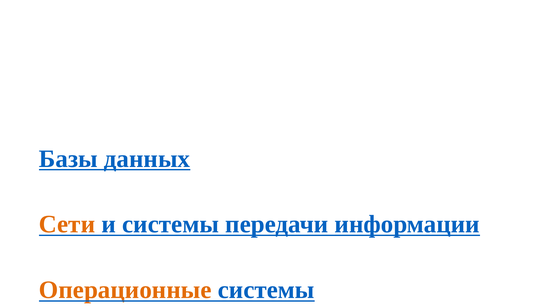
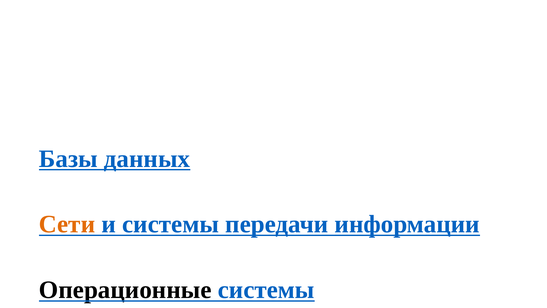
Операционные colour: orange -> black
